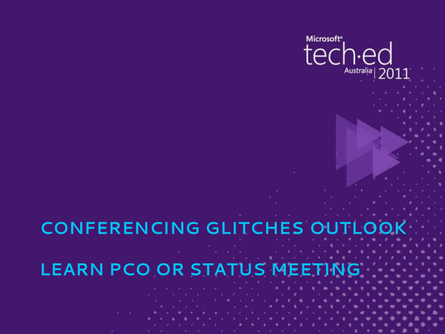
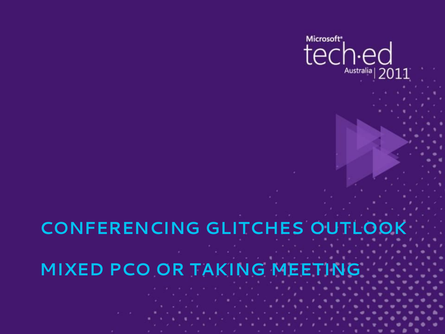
LEARN: LEARN -> MIXED
STATUS: STATUS -> TAKING
